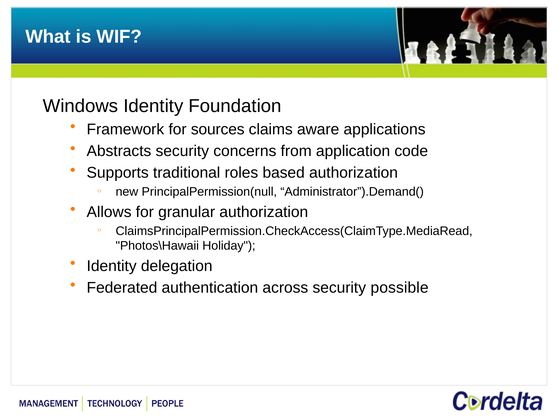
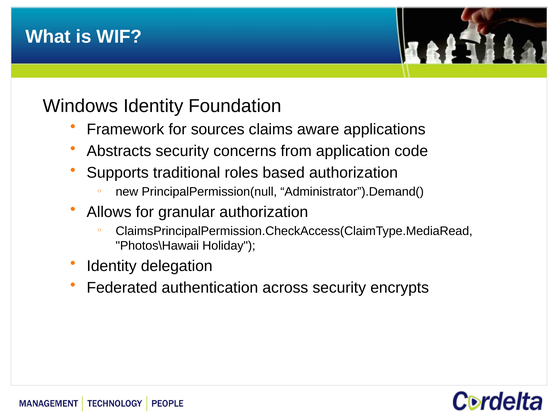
possible: possible -> encrypts
